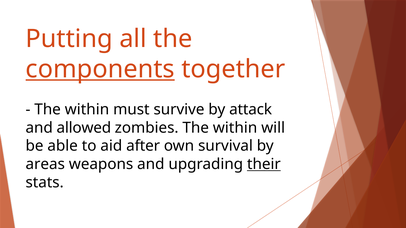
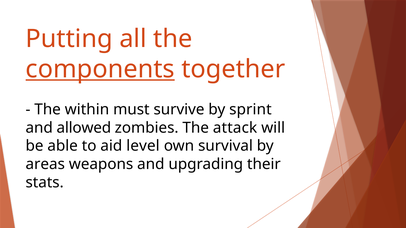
attack: attack -> sprint
zombies The within: within -> attack
after: after -> level
their underline: present -> none
